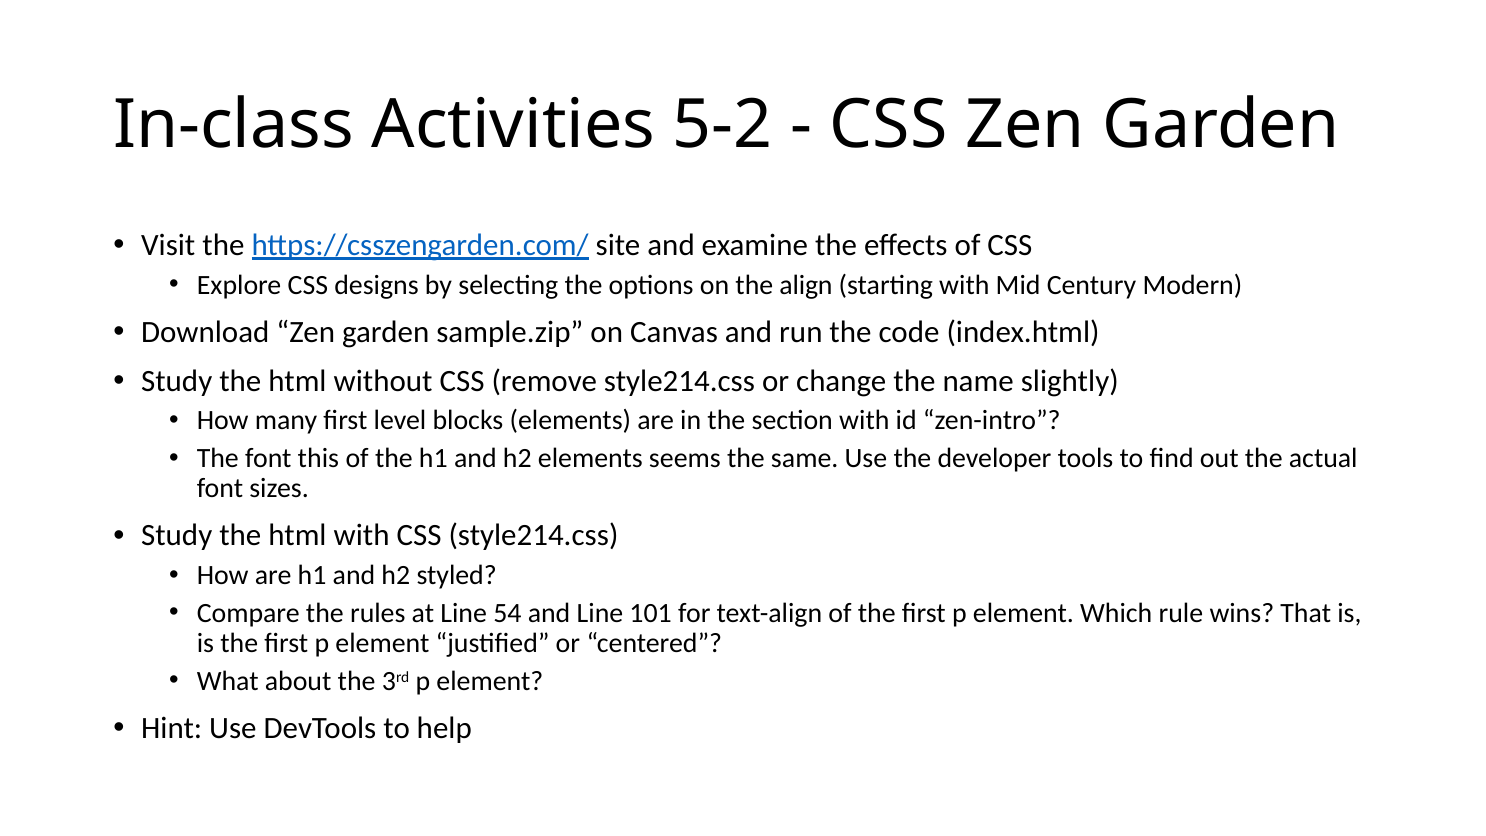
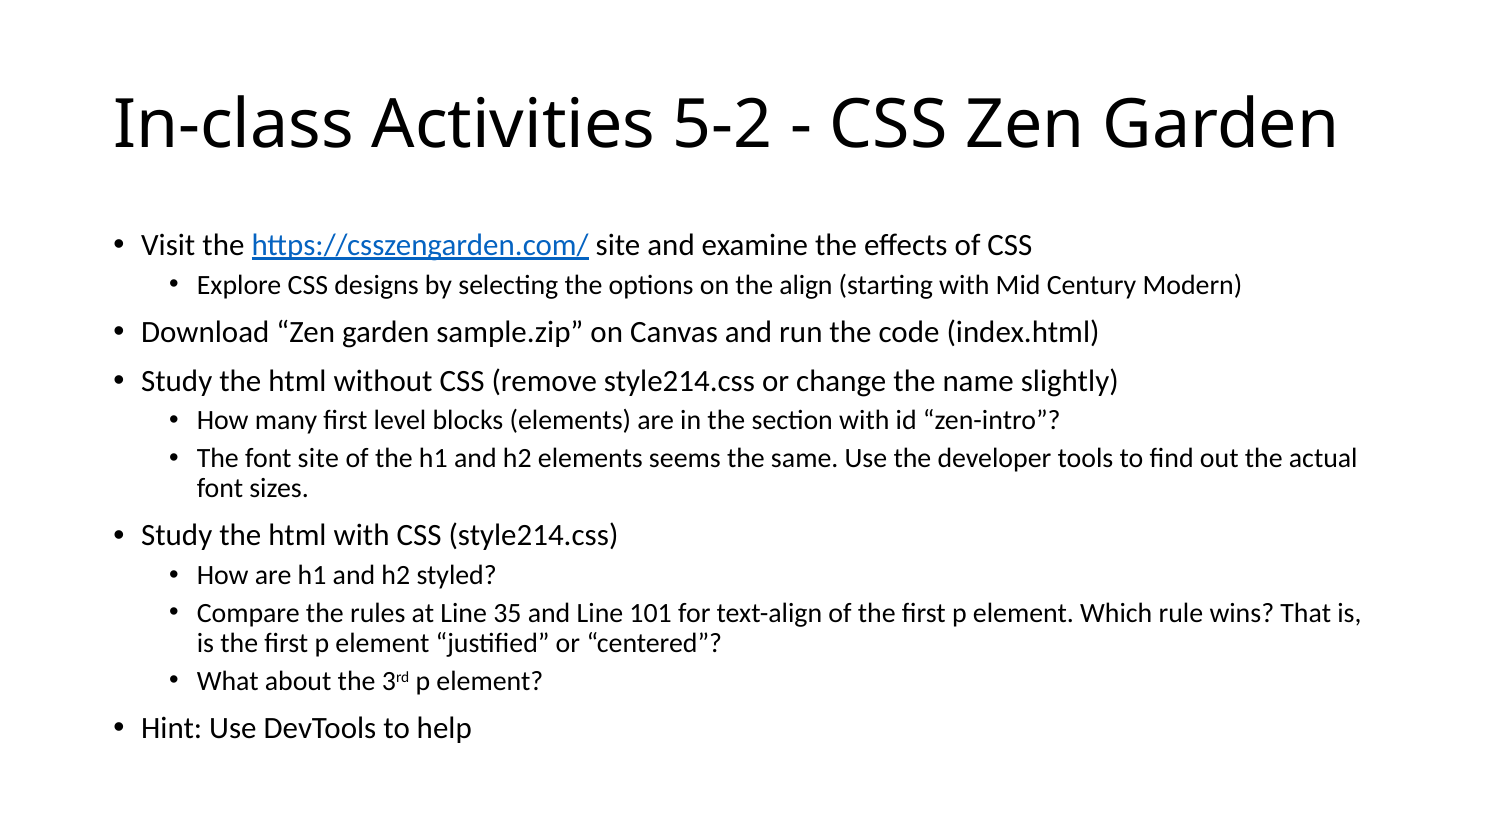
font this: this -> site
54: 54 -> 35
